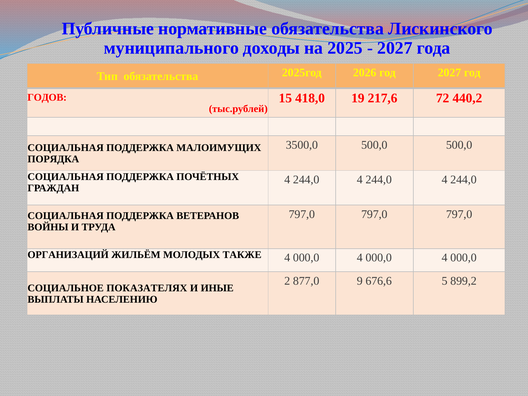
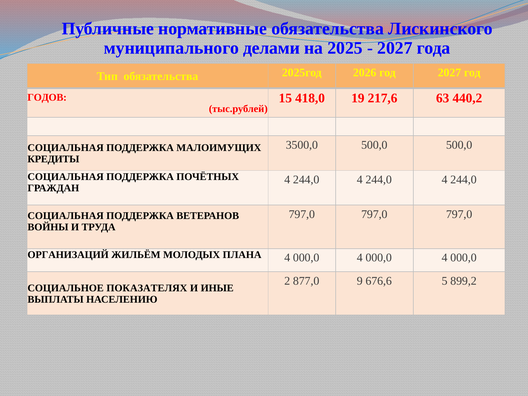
доходы: доходы -> делами
72: 72 -> 63
ПОРЯДКА: ПОРЯДКА -> КРЕДИТЫ
ТАКЖЕ: ТАКЖЕ -> ПЛАНА
